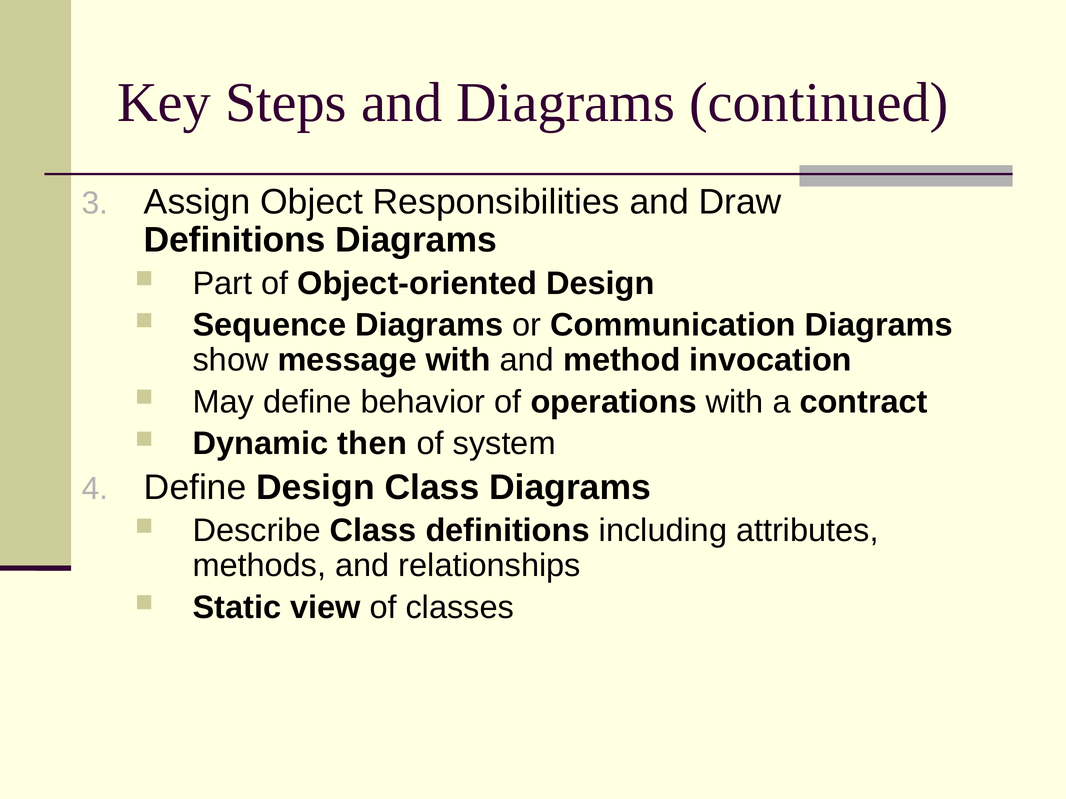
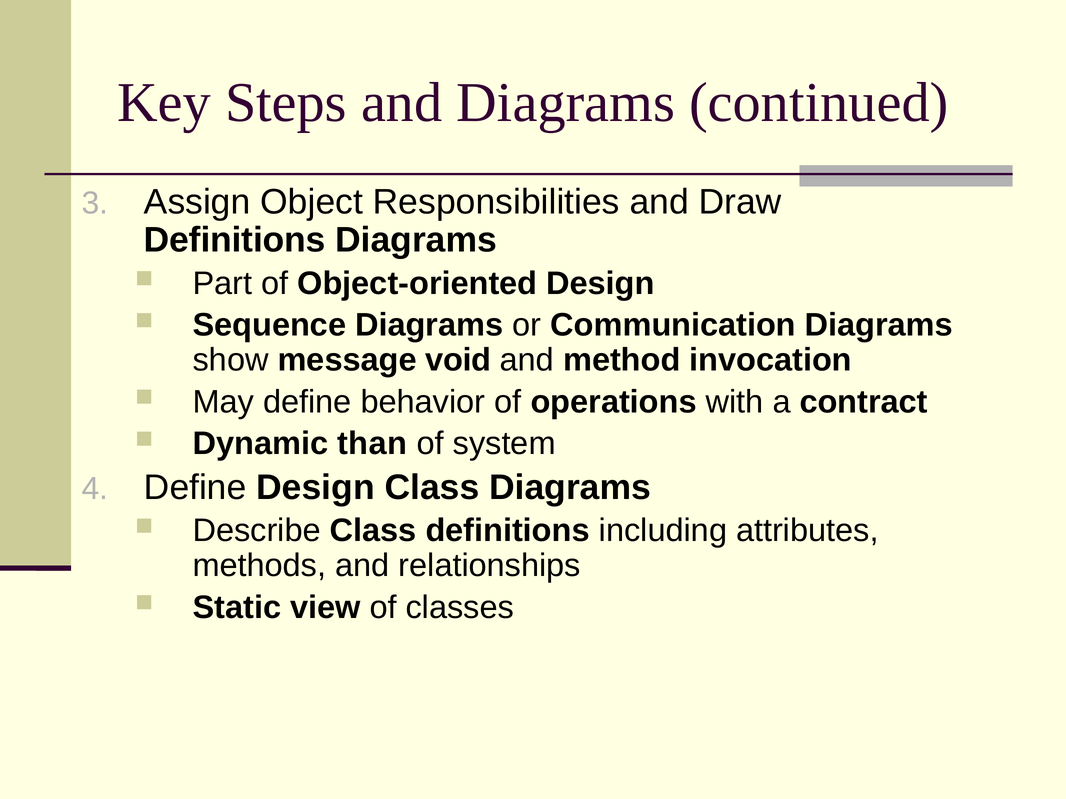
message with: with -> void
then: then -> than
